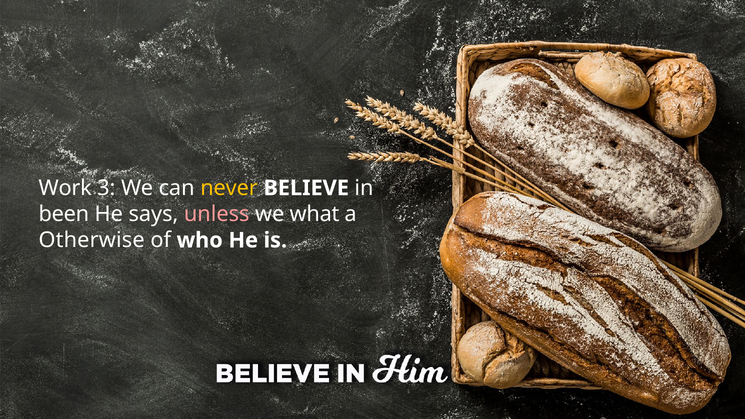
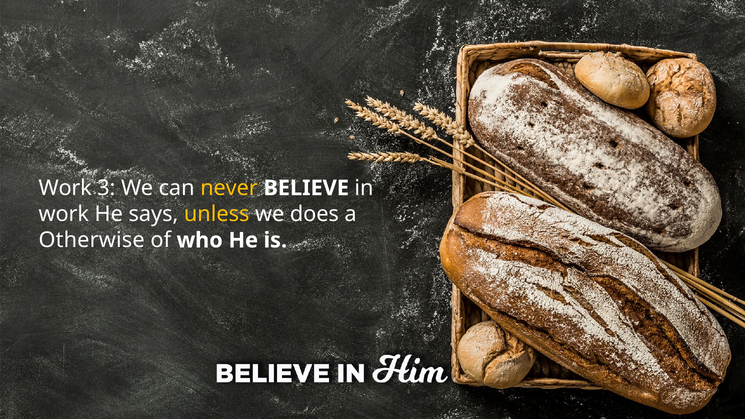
been at (64, 214): been -> work
unless colour: pink -> yellow
what: what -> does
